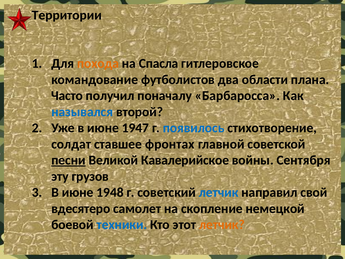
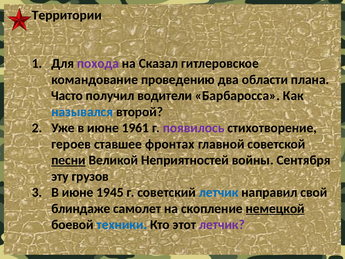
похода colour: orange -> purple
Спасла: Спасла -> Сказал
футболистов: футболистов -> проведению
поначалу: поначалу -> водители
1947: 1947 -> 1961
появилось colour: blue -> purple
солдат: солдат -> героев
Кавалерийское: Кавалерийское -> Неприятностей
1948: 1948 -> 1945
вдесятеро: вдесятеро -> блиндаже
немецкой underline: none -> present
летчик at (222, 224) colour: orange -> purple
